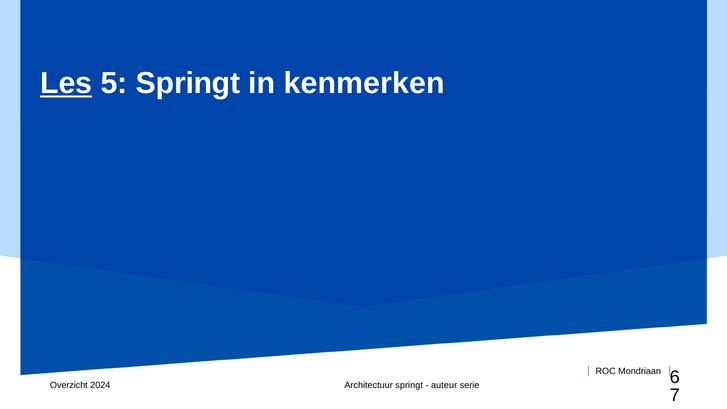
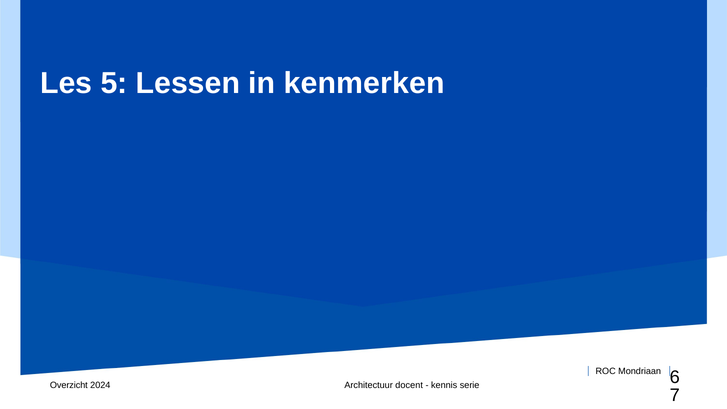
Les underline: present -> none
5 Springt: Springt -> Lessen
Architectuur springt: springt -> docent
auteur: auteur -> kennis
